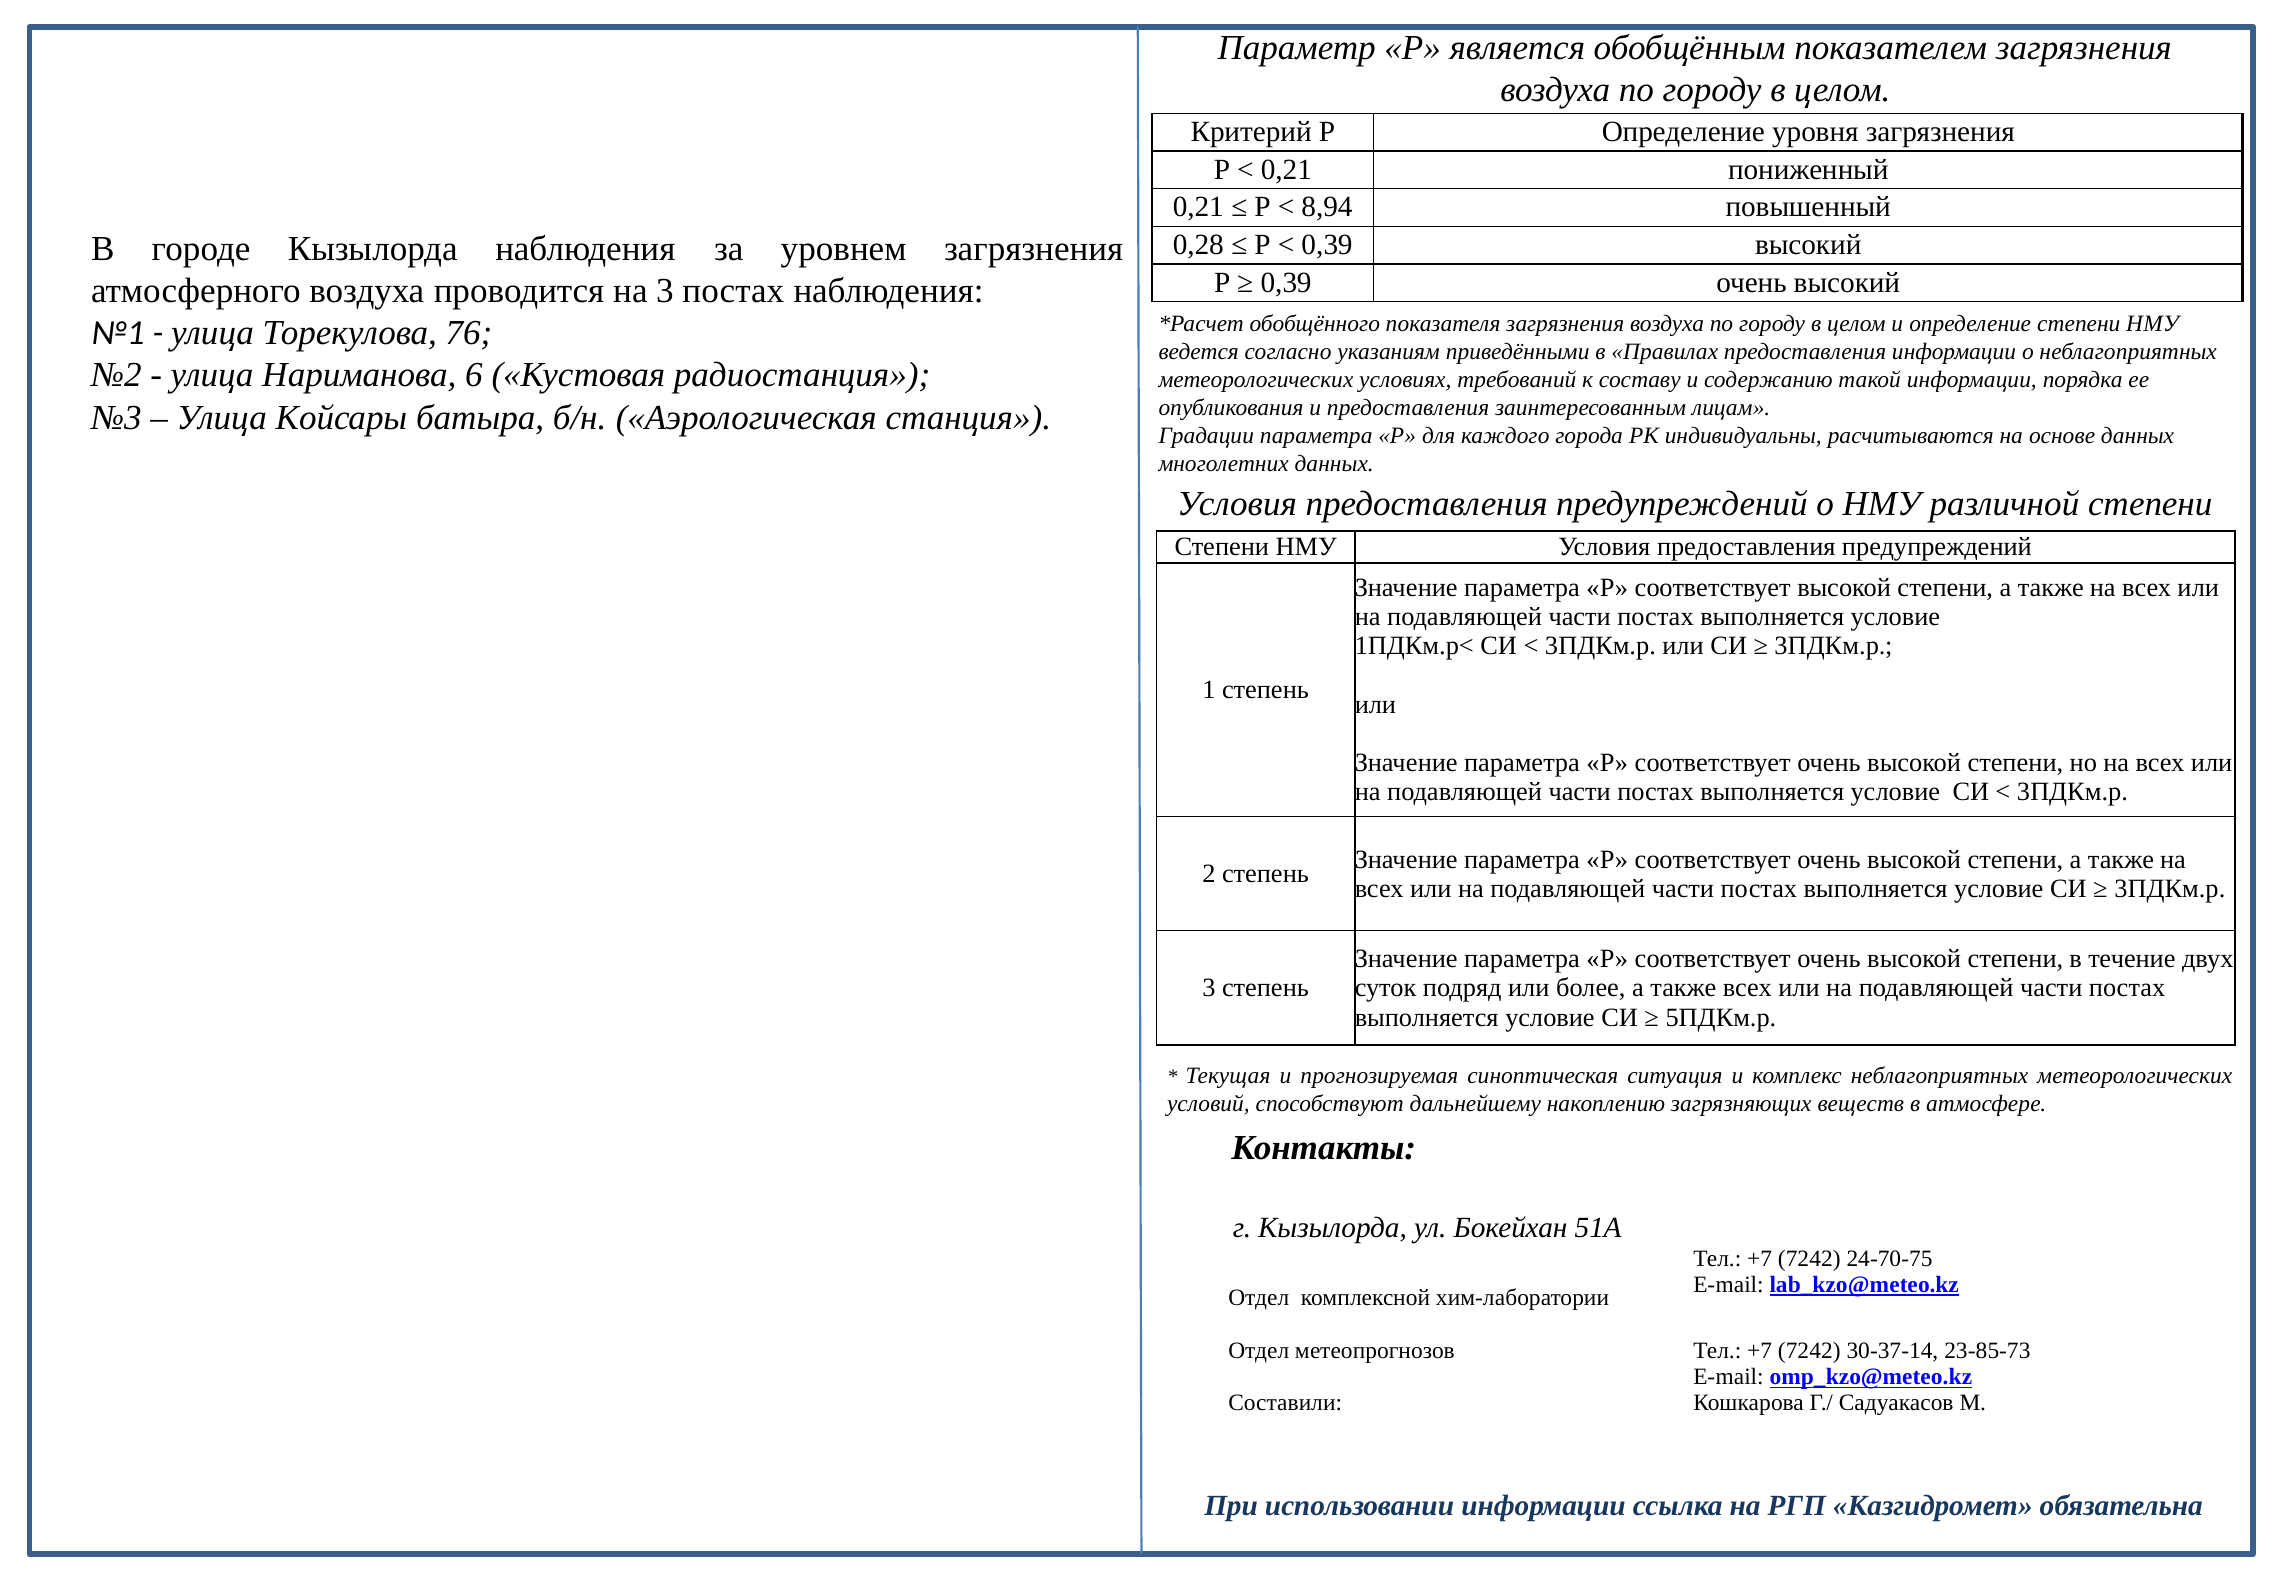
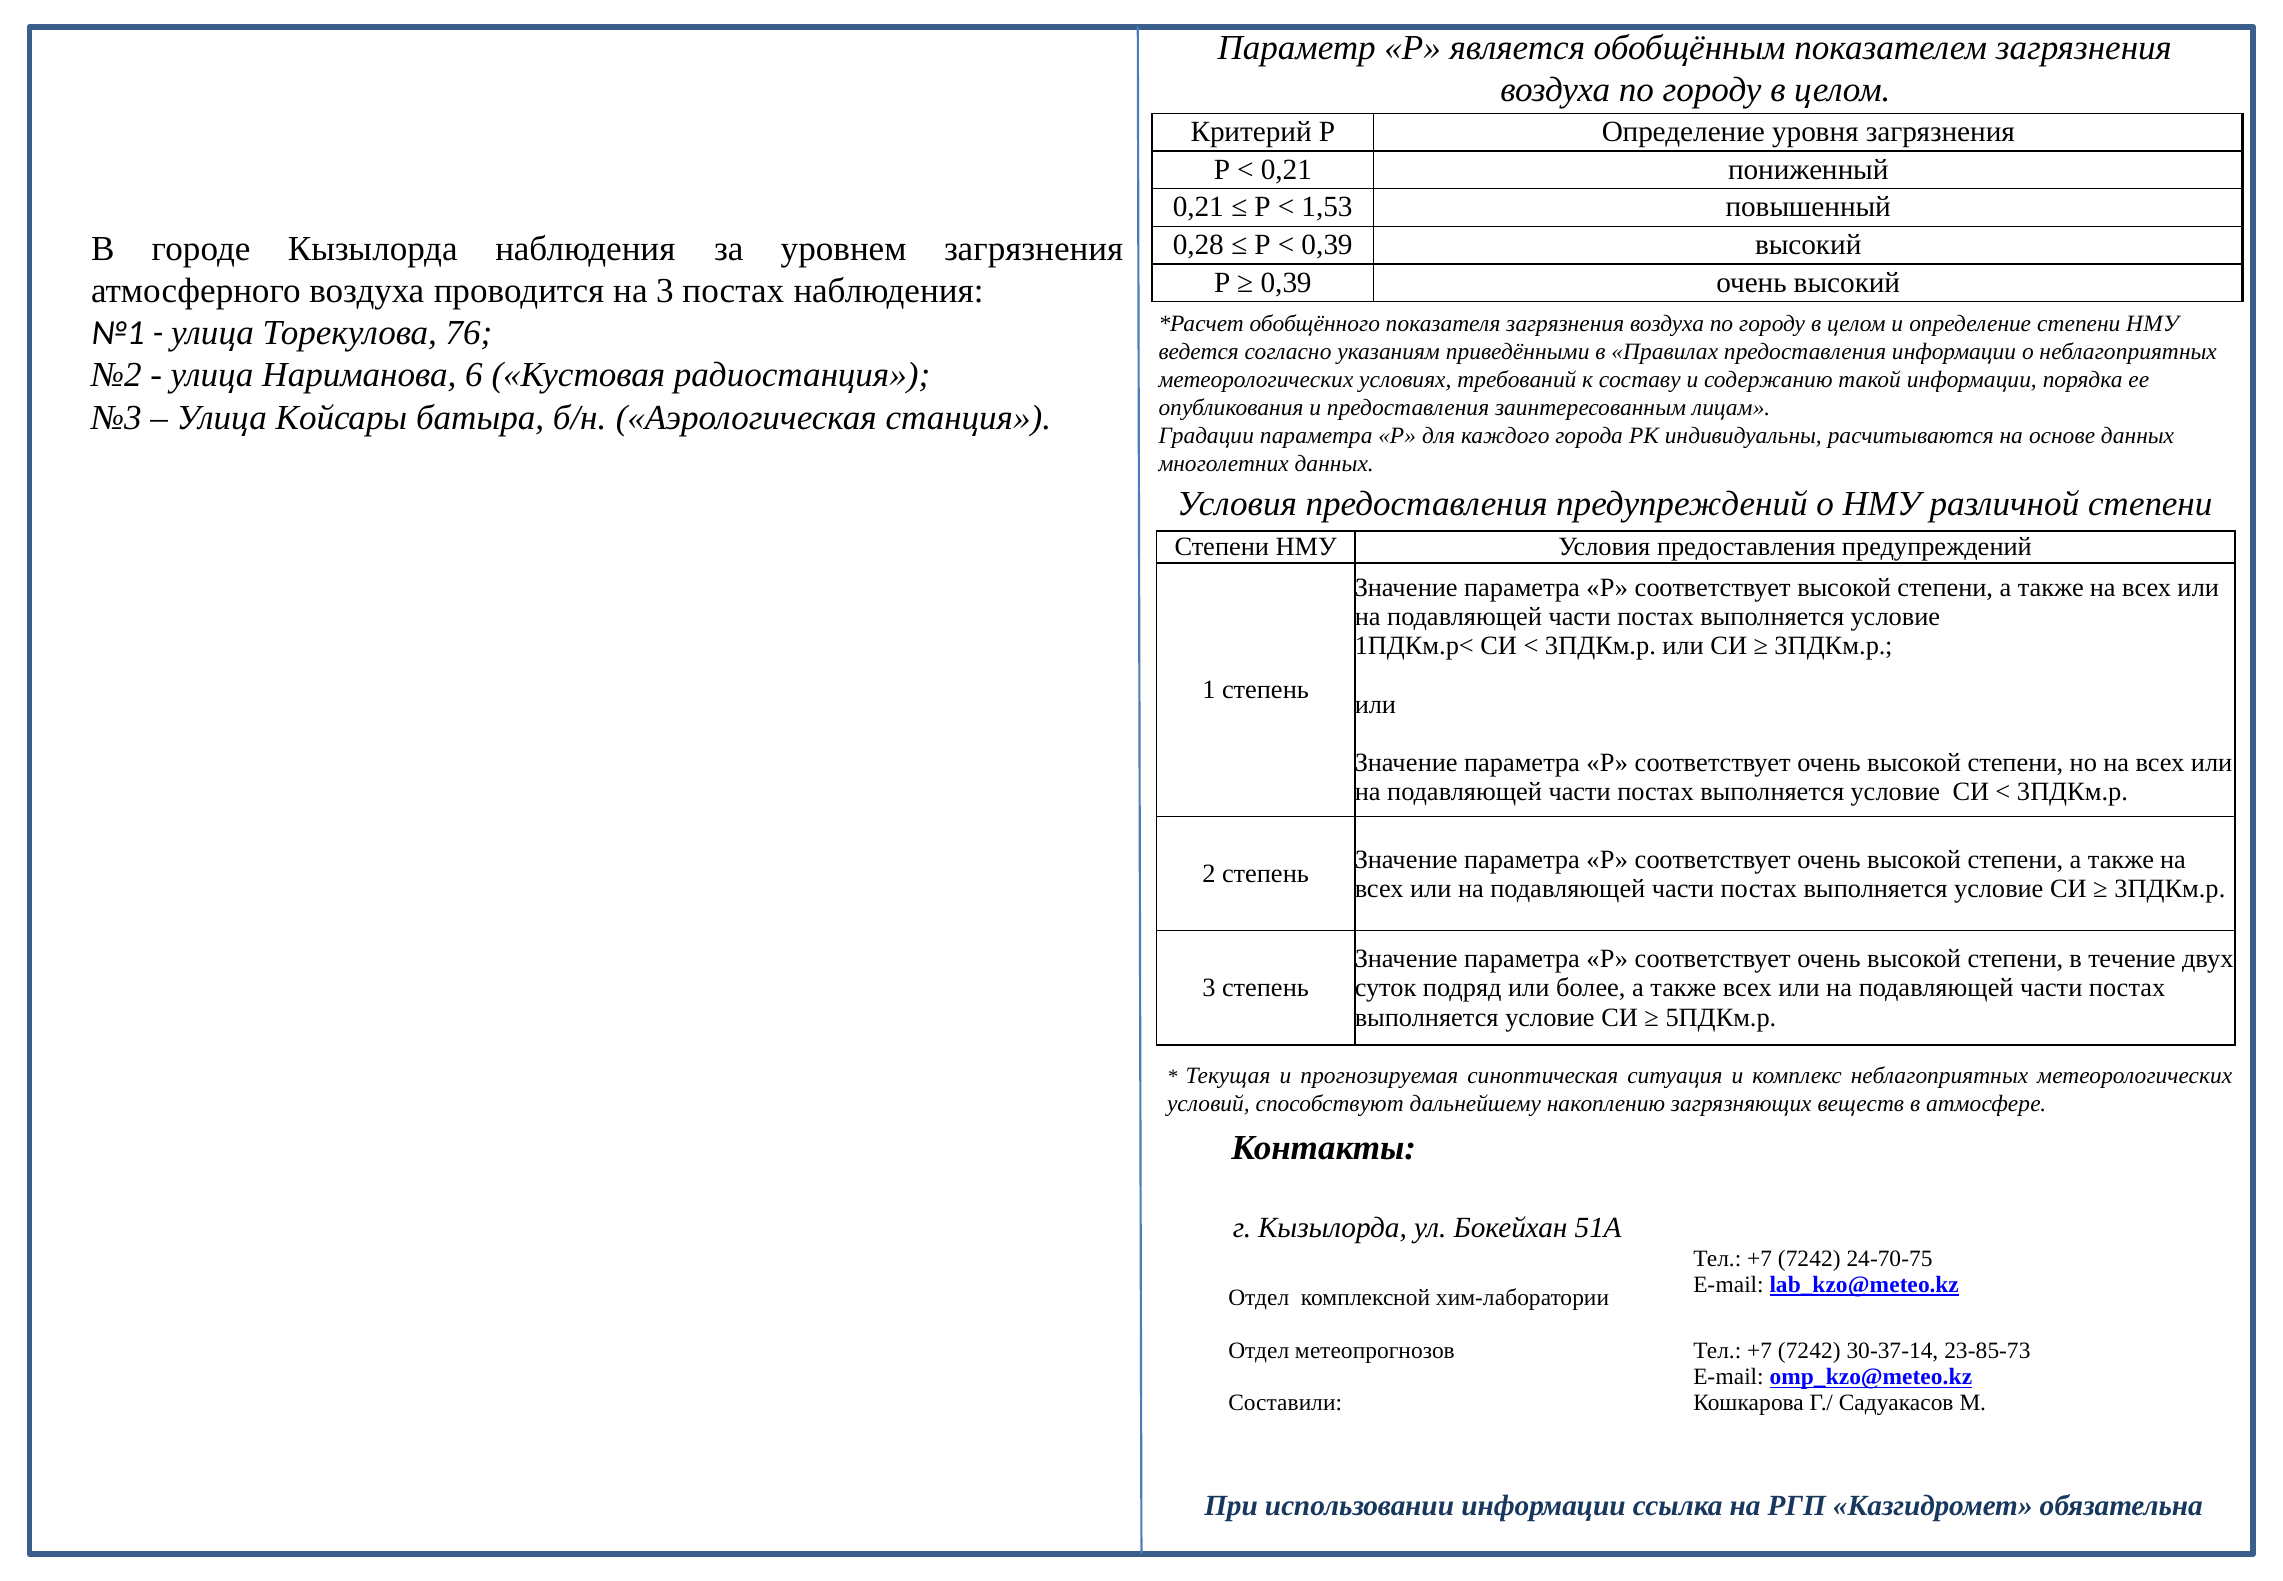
8,94: 8,94 -> 1,53
